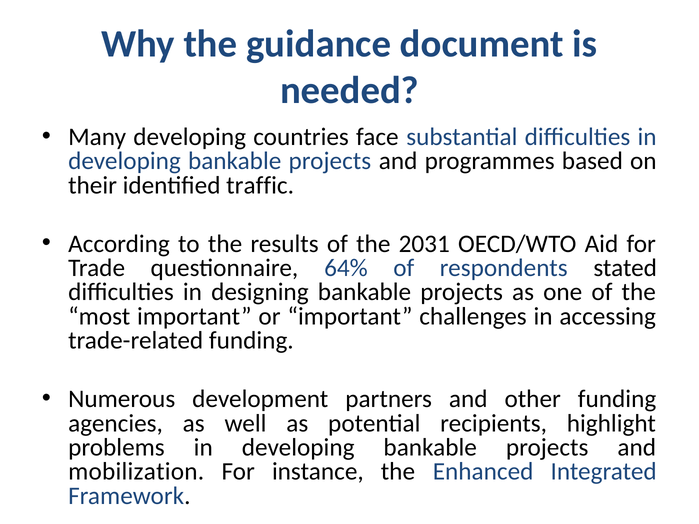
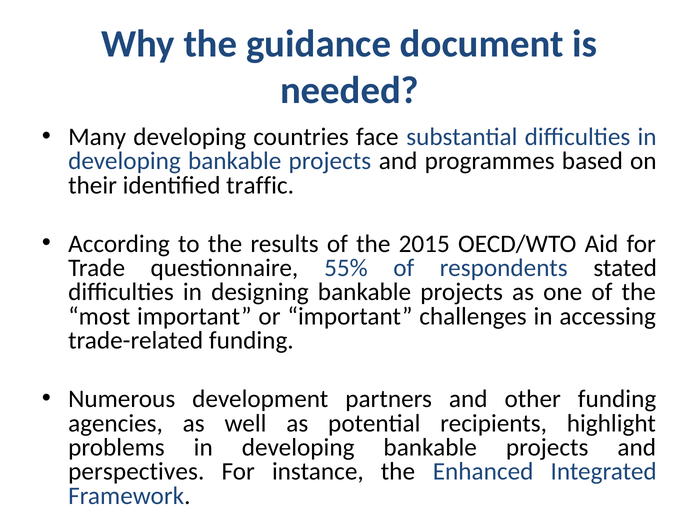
2031: 2031 -> 2015
64%: 64% -> 55%
mobilization: mobilization -> perspectives
